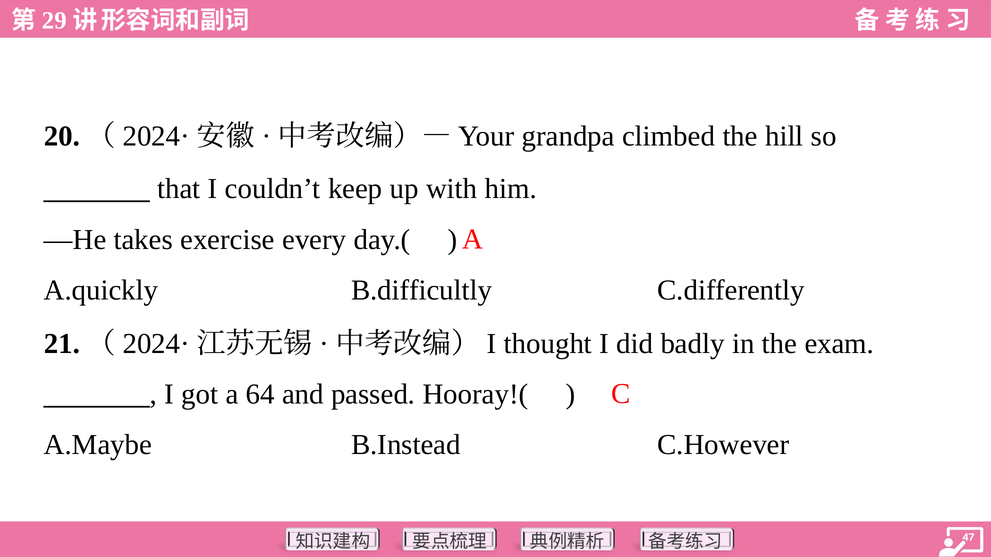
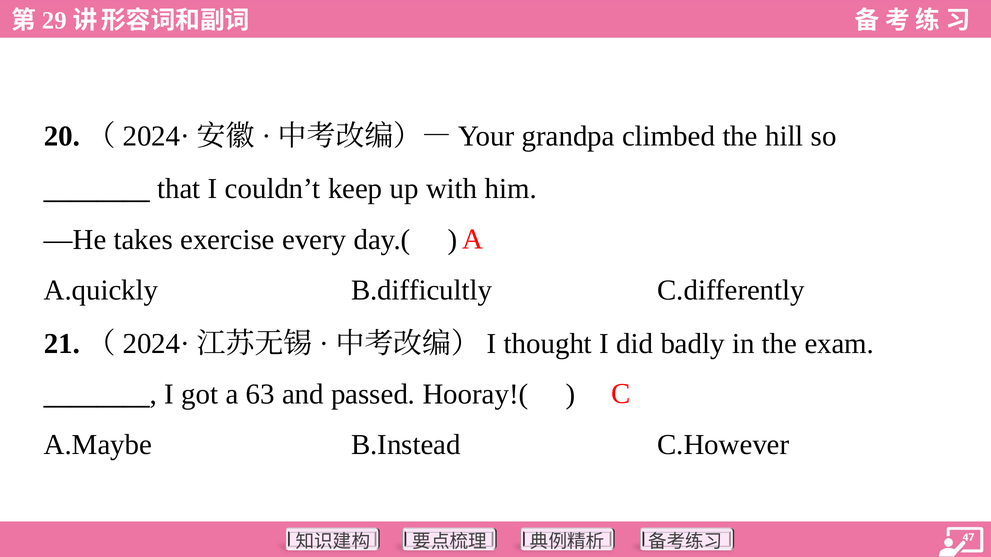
64: 64 -> 63
